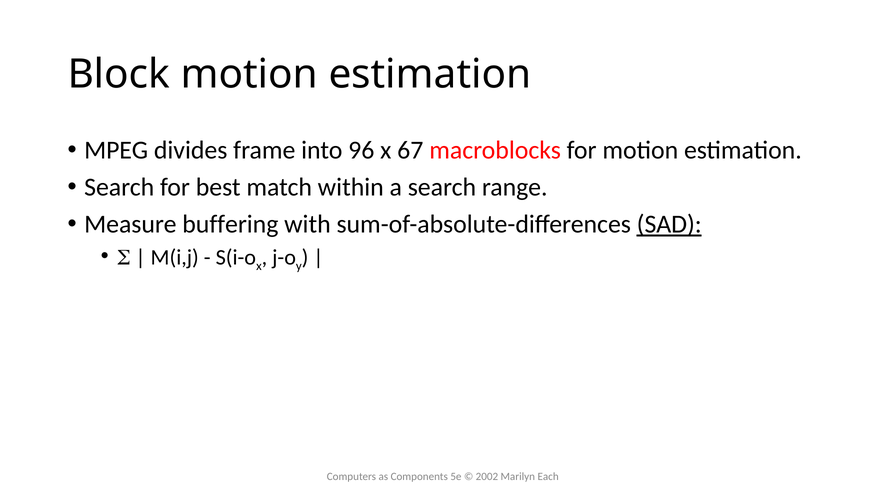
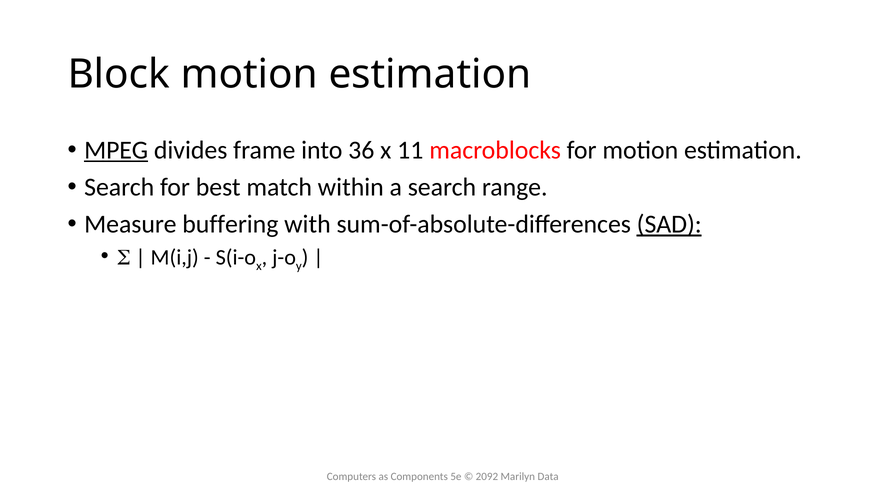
MPEG underline: none -> present
96: 96 -> 36
67: 67 -> 11
2002: 2002 -> 2092
Each: Each -> Data
